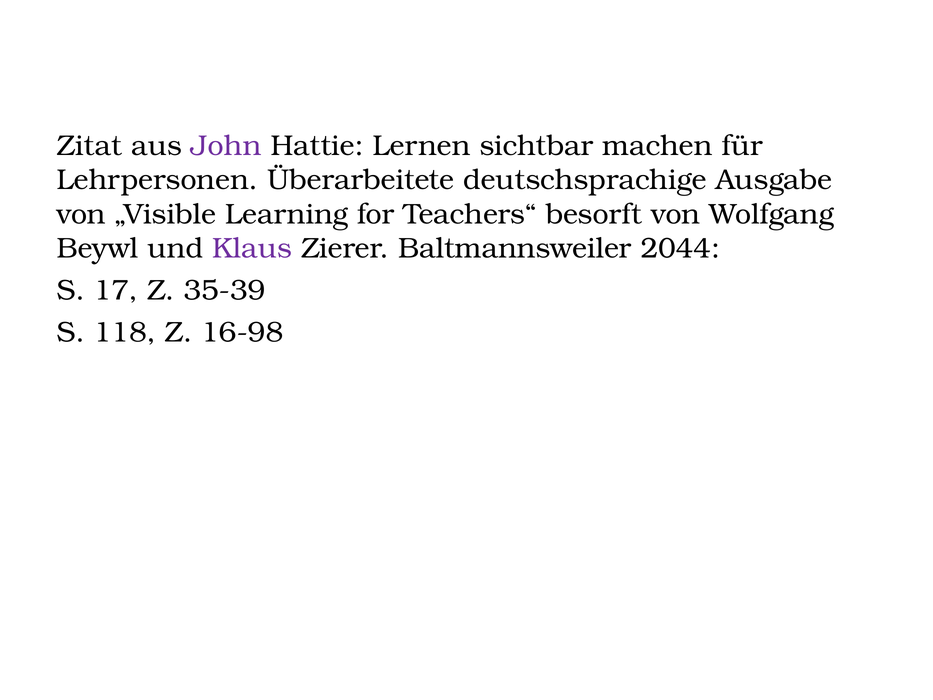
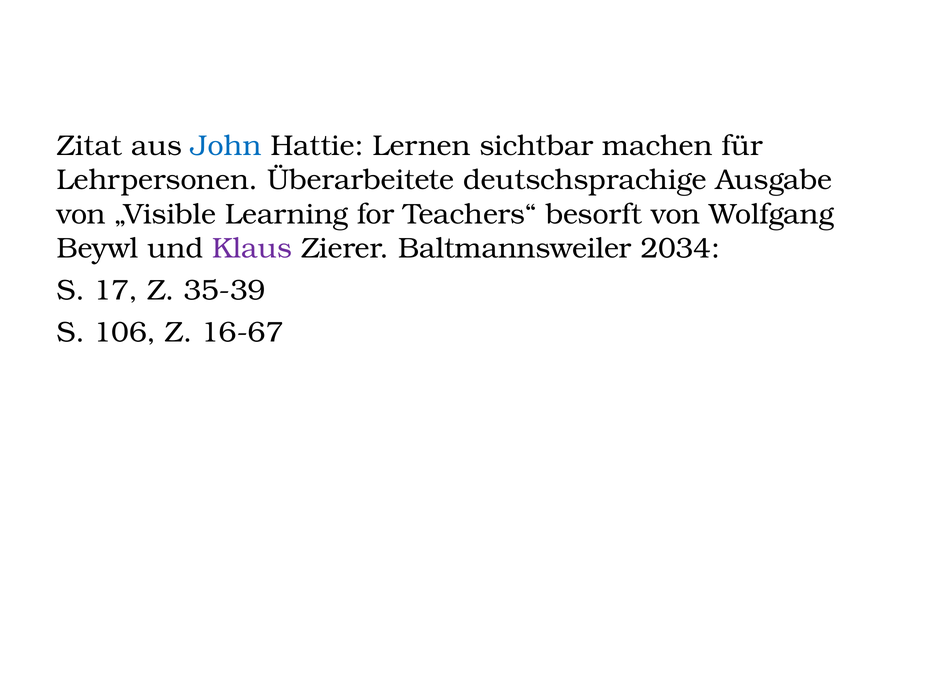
John colour: purple -> blue
2044: 2044 -> 2034
118: 118 -> 106
16-98: 16-98 -> 16-67
